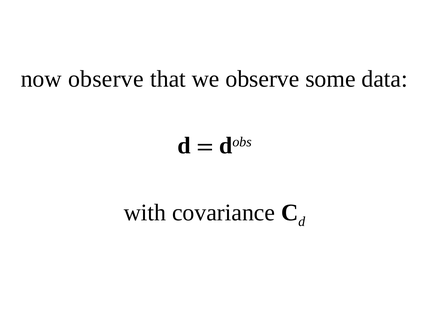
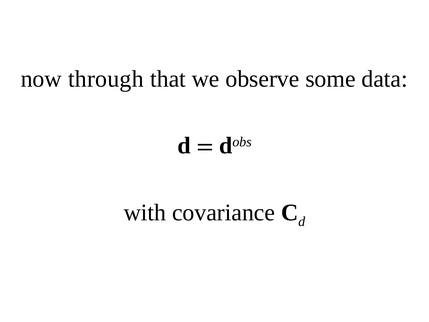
now observe: observe -> through
